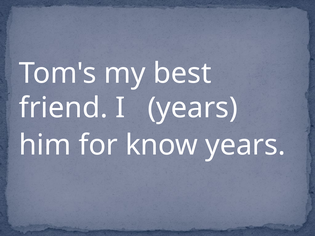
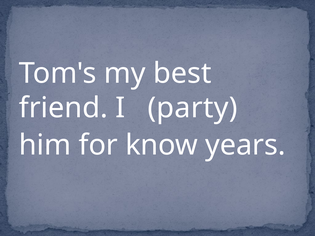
I years: years -> party
